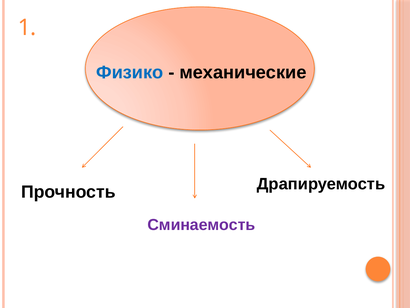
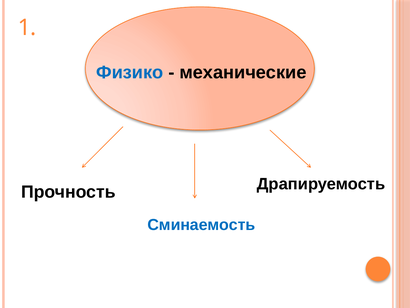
Сминаемость colour: purple -> blue
